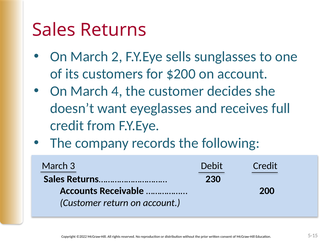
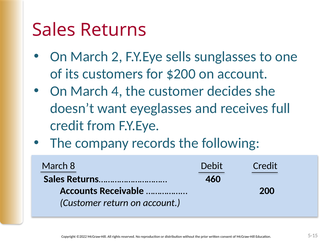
3: 3 -> 8
230: 230 -> 460
